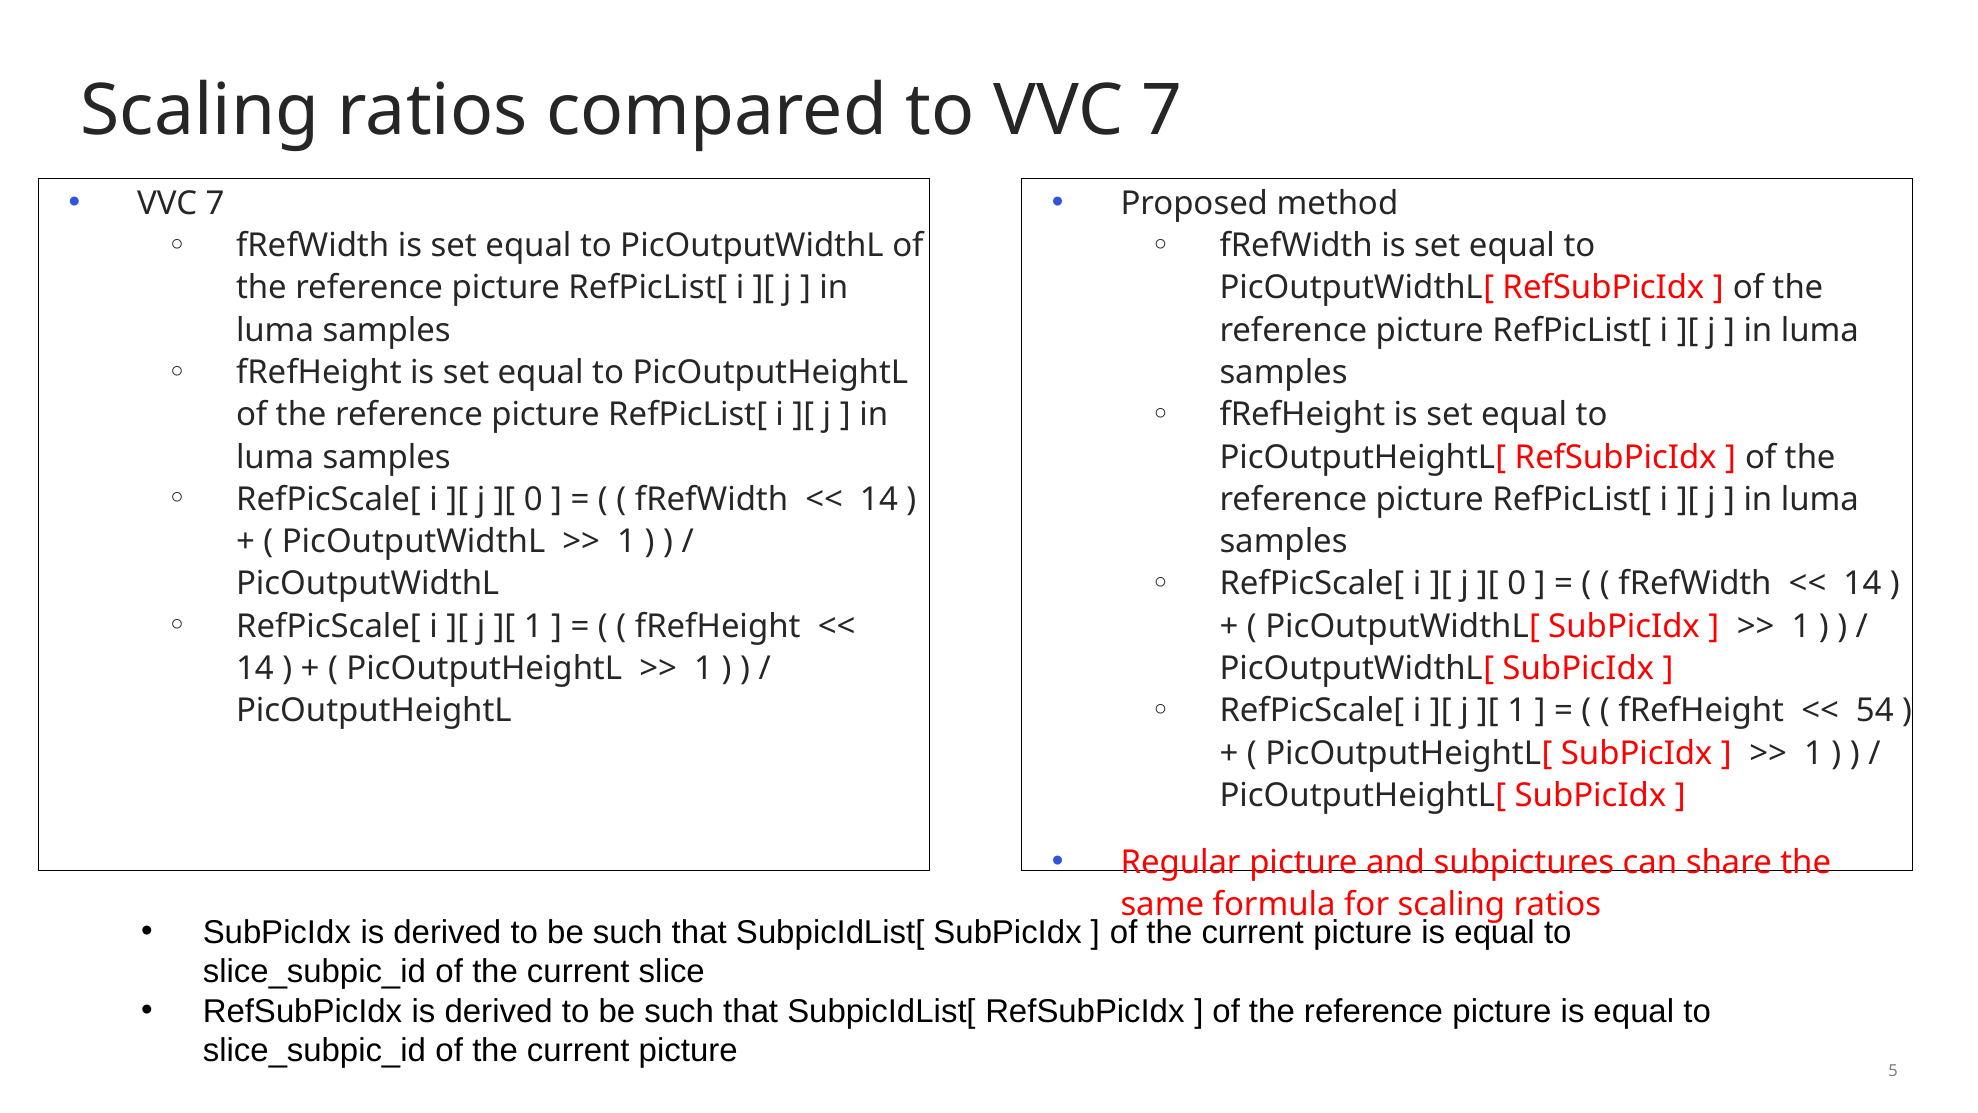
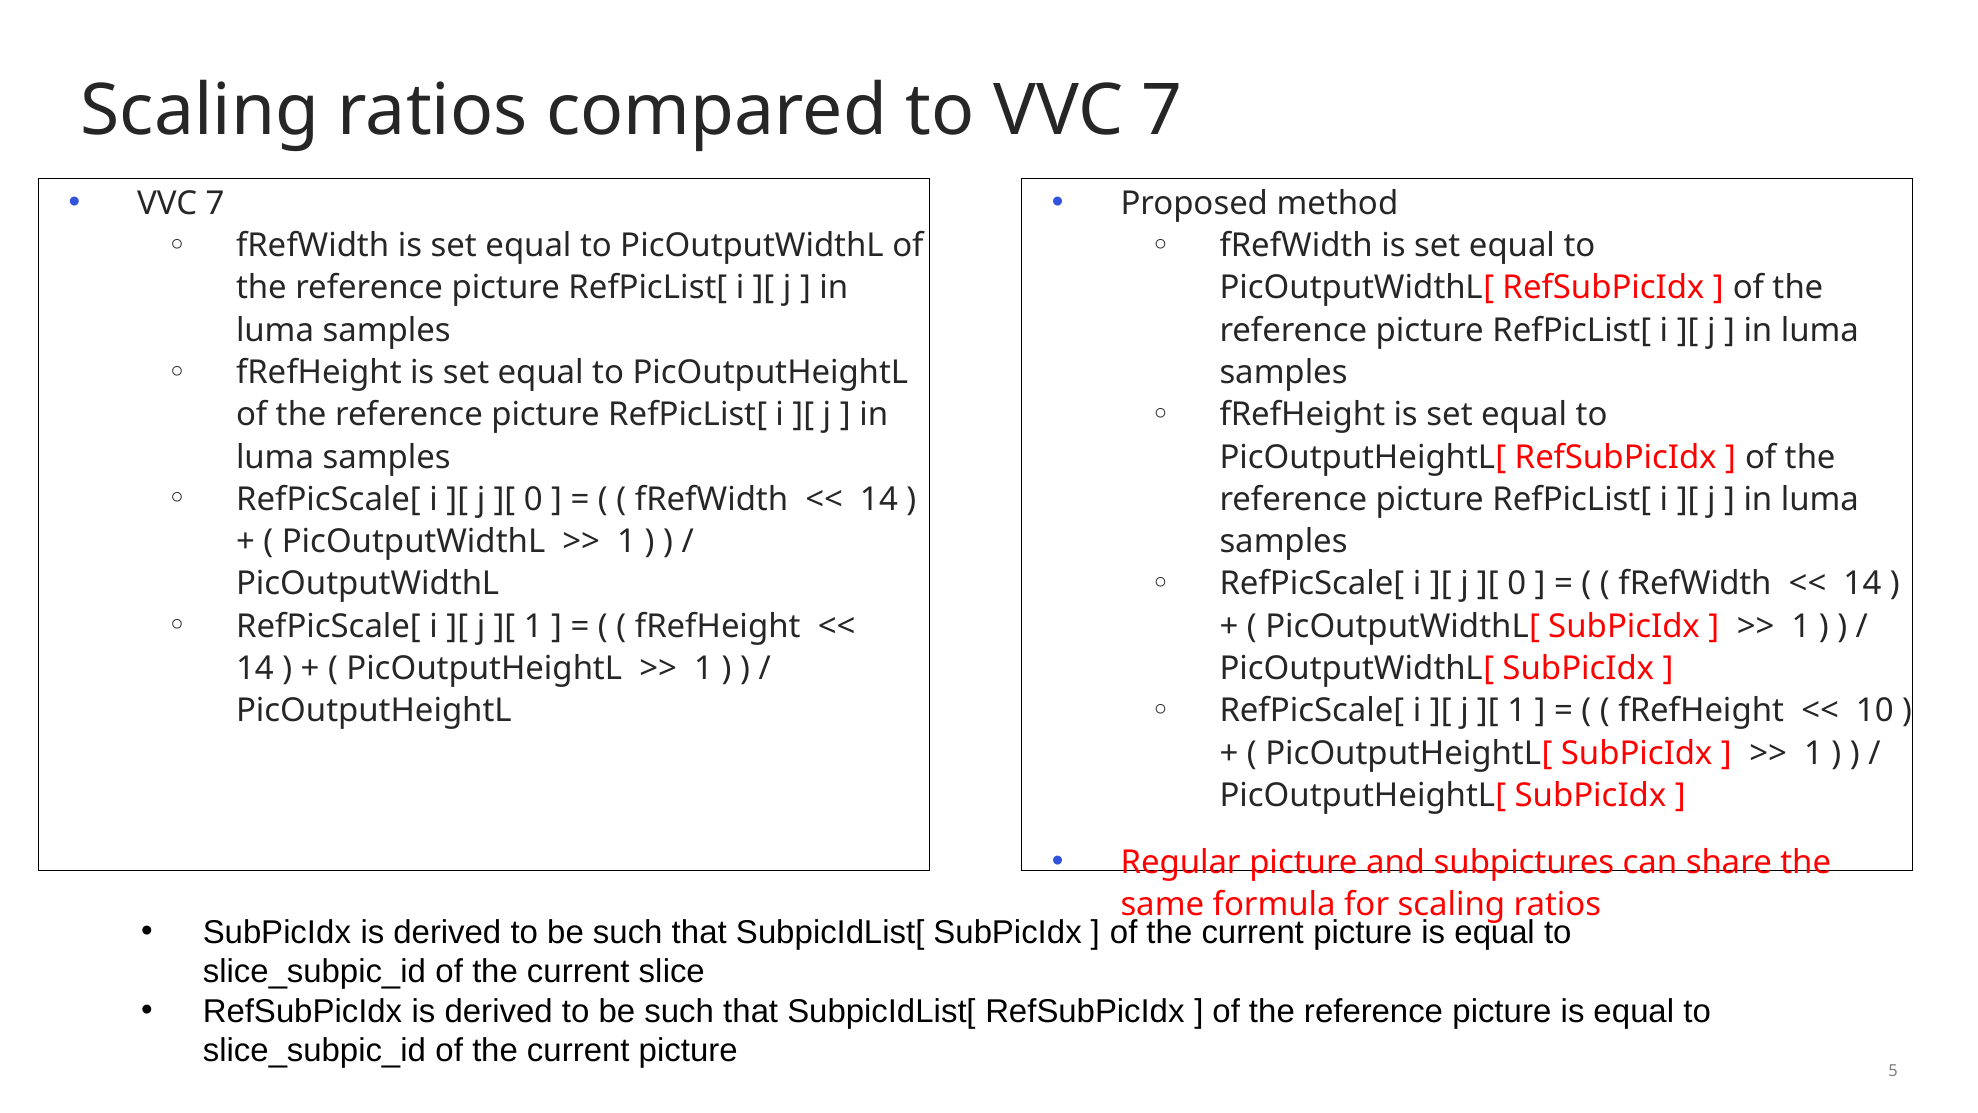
54: 54 -> 10
